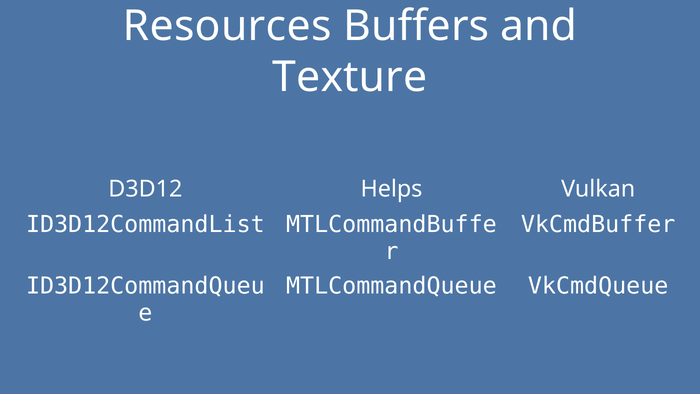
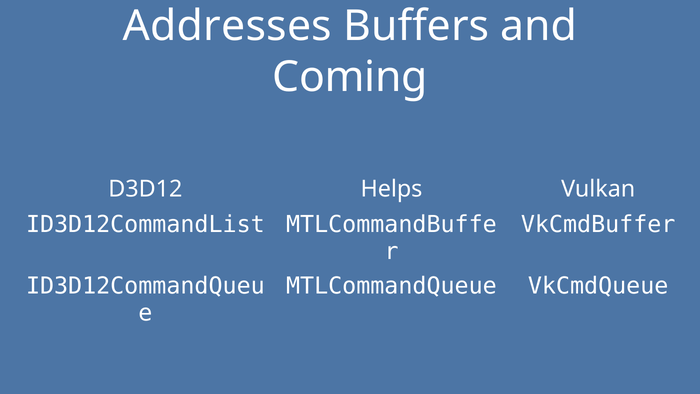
Resources: Resources -> Addresses
Texture: Texture -> Coming
